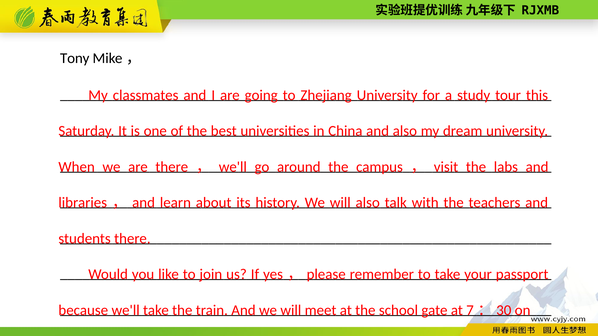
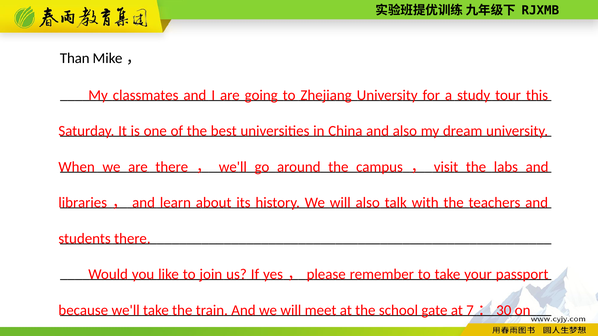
Tony: Tony -> Than
